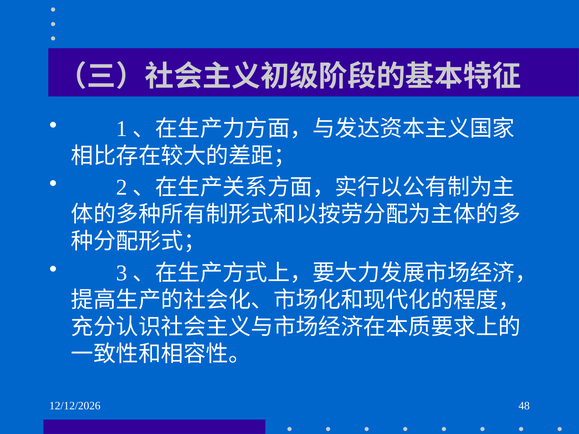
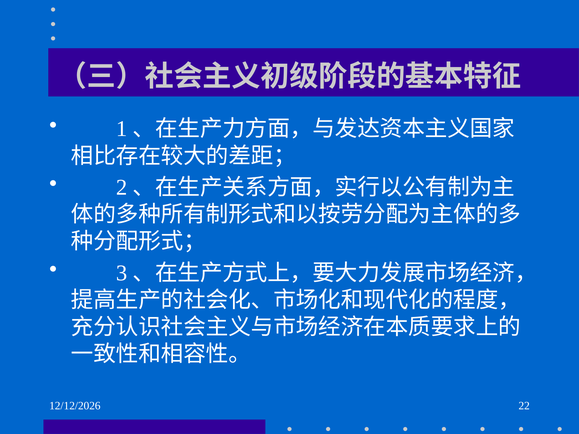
48: 48 -> 22
